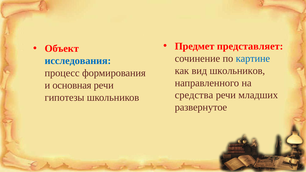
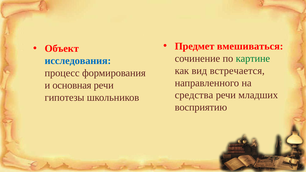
представляет: представляет -> вмешиваться
картине colour: blue -> green
вид школьников: школьников -> встречается
развернутое: развернутое -> восприятию
